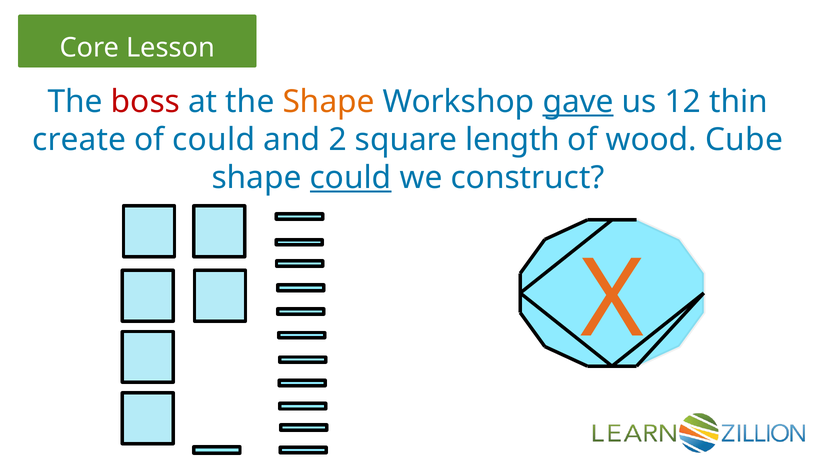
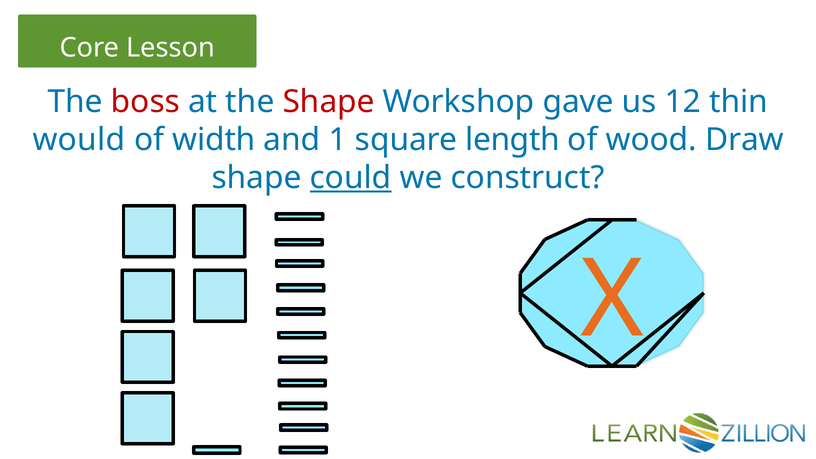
Shape at (329, 102) colour: orange -> red
gave underline: present -> none
create: create -> would
of could: could -> width
2: 2 -> 1
Cube: Cube -> Draw
